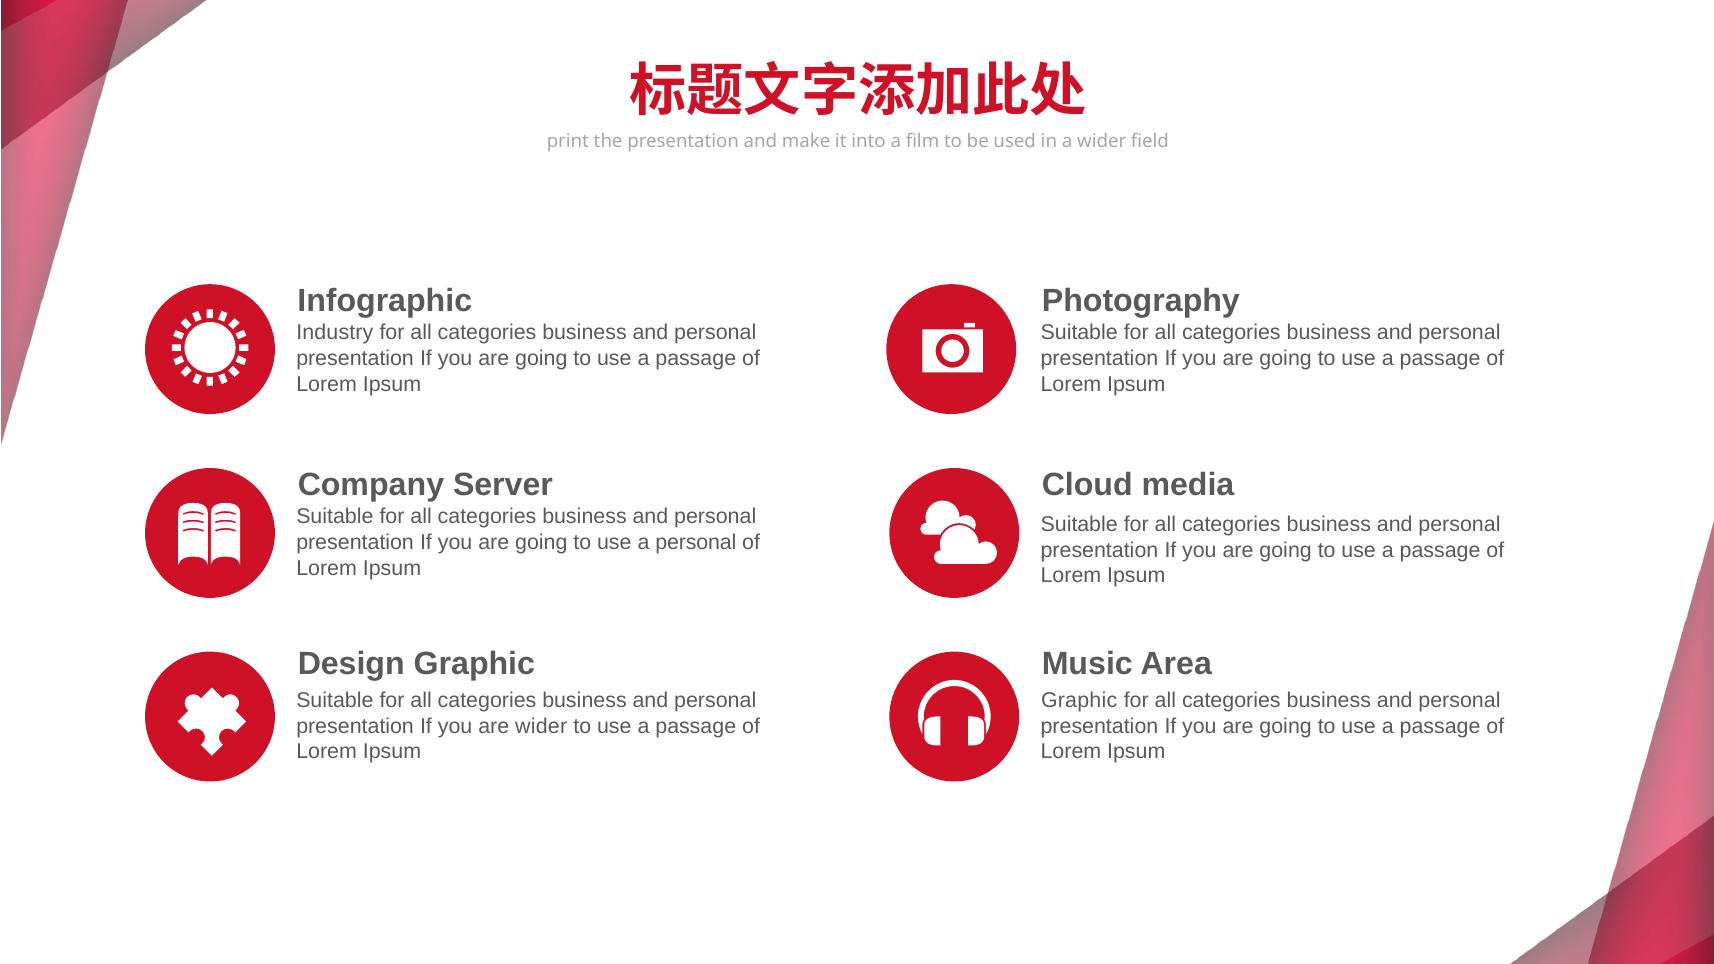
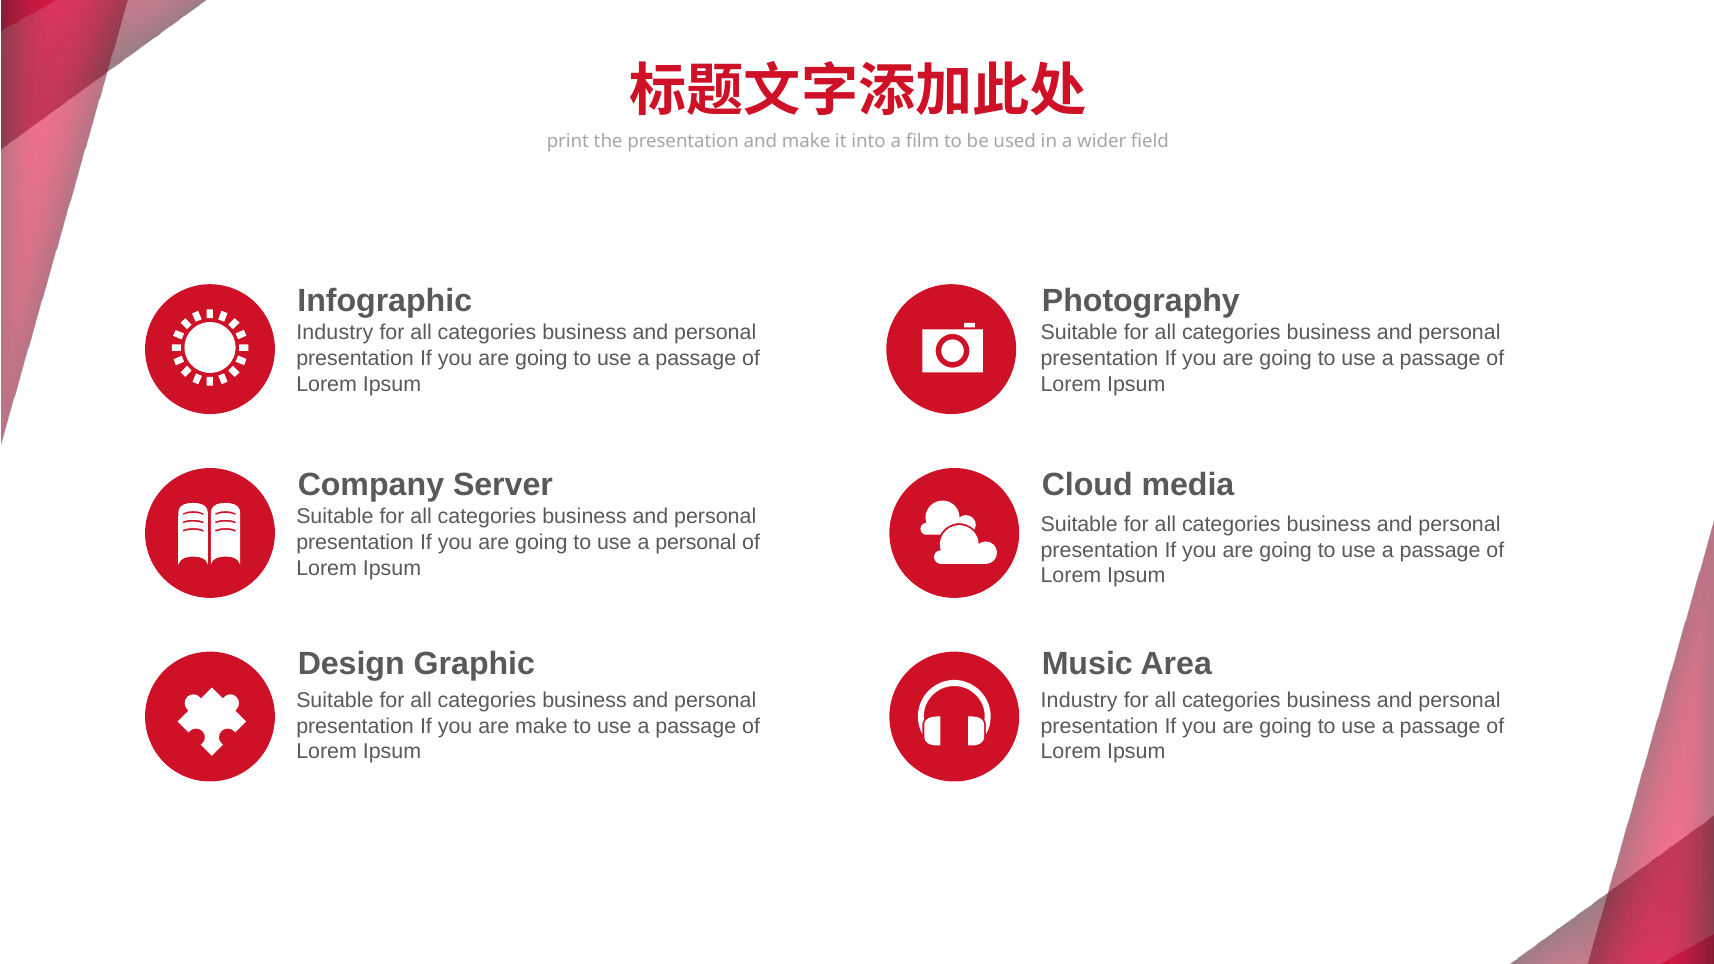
Graphic at (1079, 700): Graphic -> Industry
are wider: wider -> make
